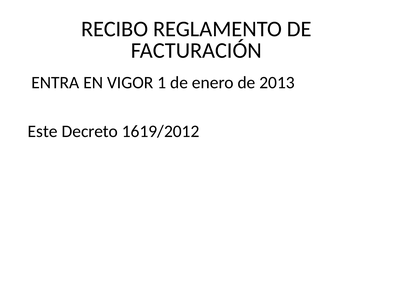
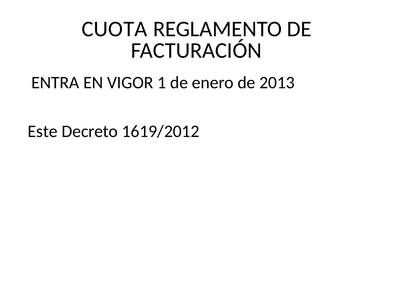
RECIBO: RECIBO -> CUOTA
